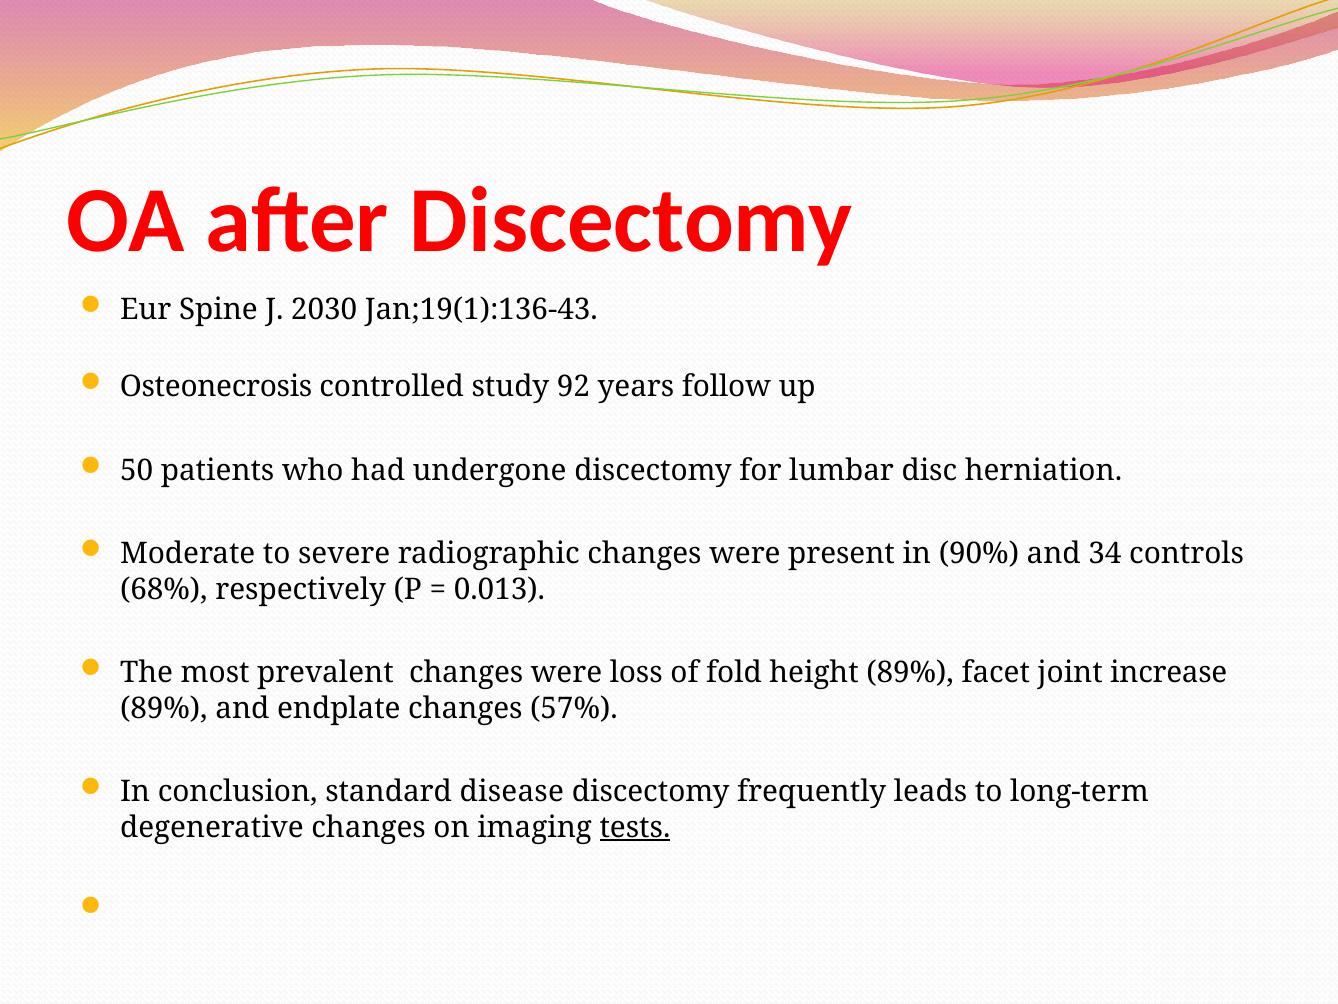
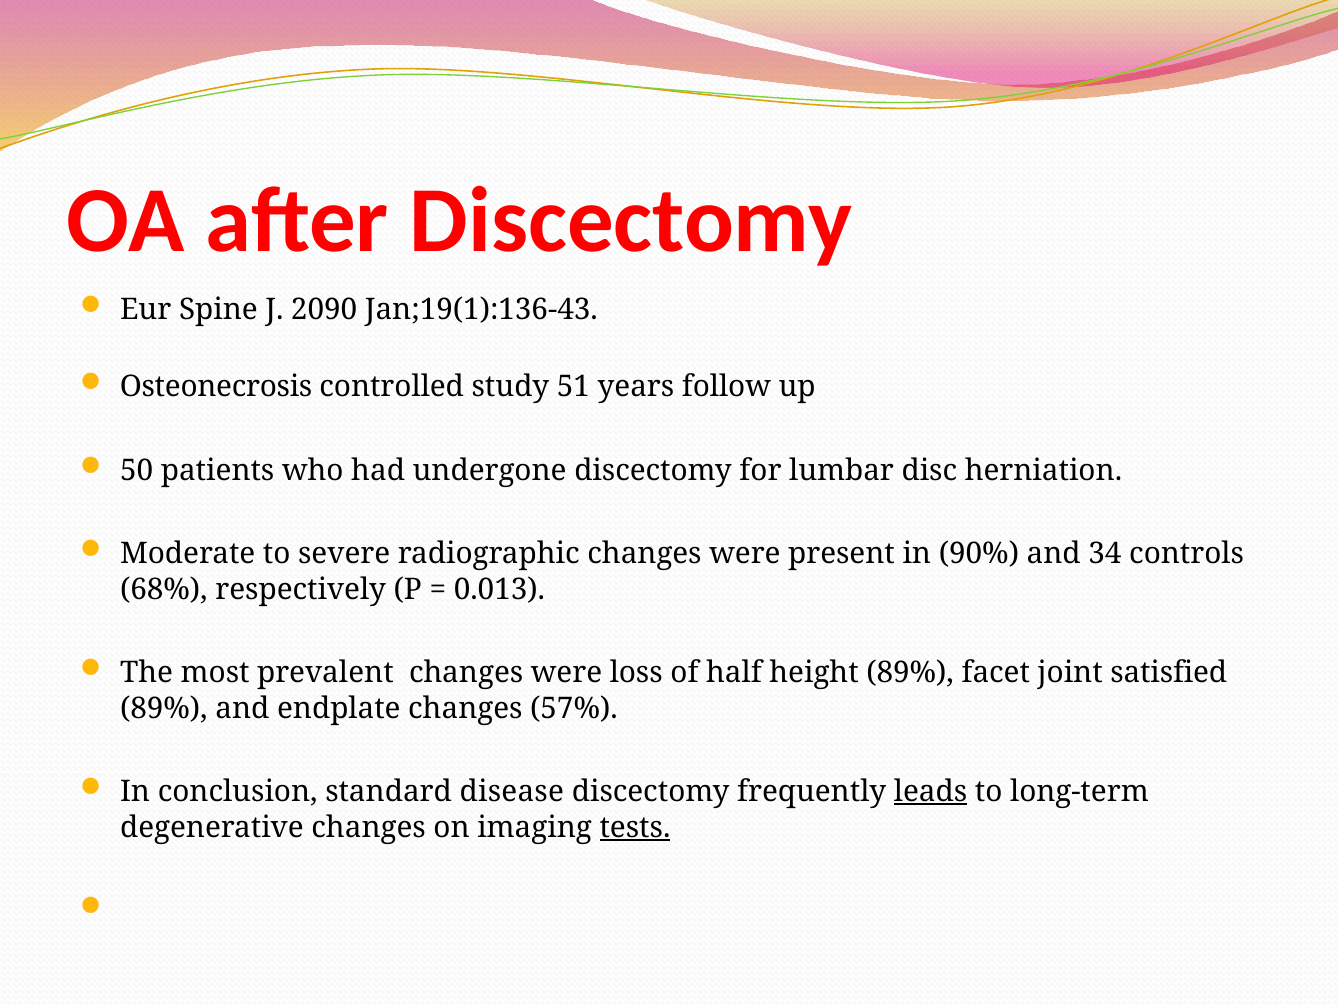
2030: 2030 -> 2090
92: 92 -> 51
fold: fold -> half
increase: increase -> satisfied
leads underline: none -> present
